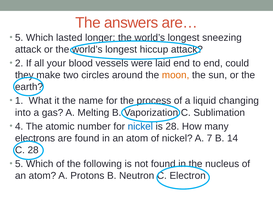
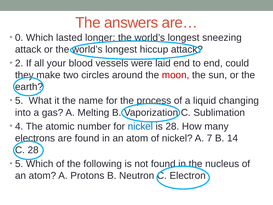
5 at (19, 38): 5 -> 0
moon colour: orange -> red
1 at (19, 101): 1 -> 5
